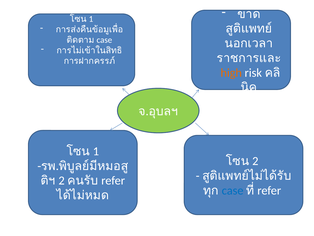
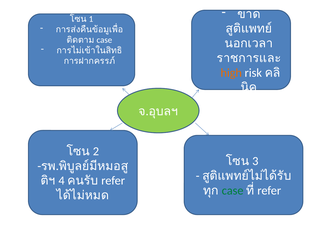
1 at (96, 151): 1 -> 2
2 at (255, 161): 2 -> 3
2 at (62, 180): 2 -> 4
case at (233, 190) colour: blue -> green
